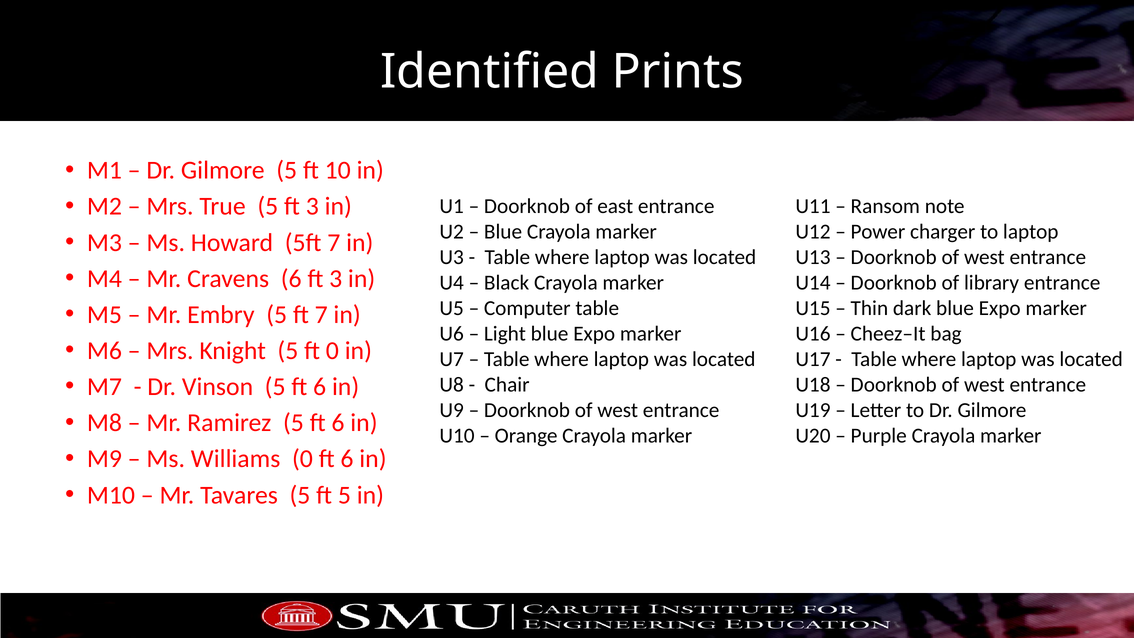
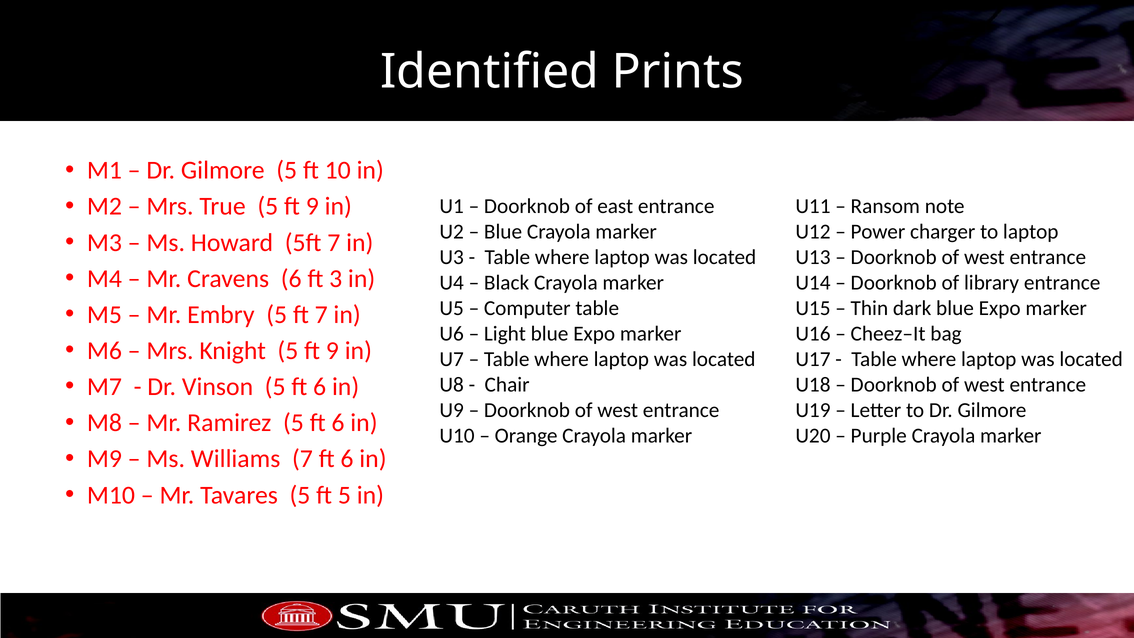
True 5 ft 3: 3 -> 9
Knight 5 ft 0: 0 -> 9
Williams 0: 0 -> 7
